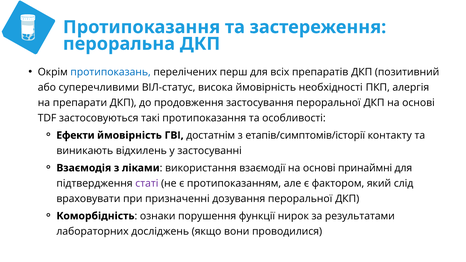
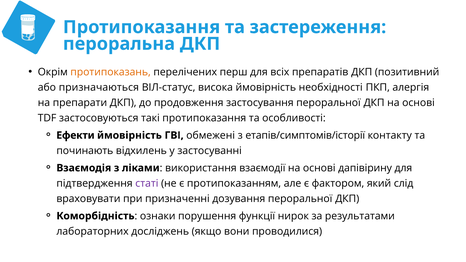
протипоказань colour: blue -> orange
суперечливими: суперечливими -> призначаються
достатнім: достатнім -> обмежені
виникають: виникають -> починають
принаймні: принаймні -> дапівірину
